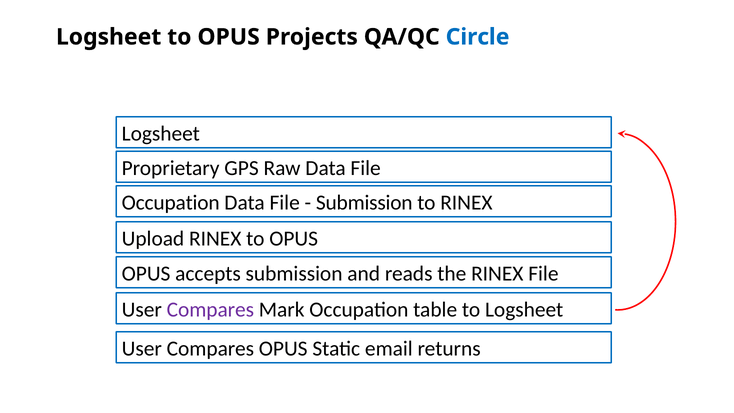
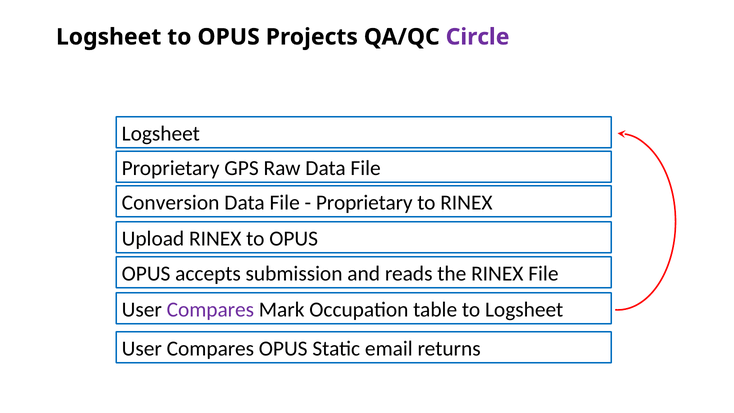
Circle colour: blue -> purple
Occupation at (171, 203): Occupation -> Conversion
Submission at (364, 203): Submission -> Proprietary
